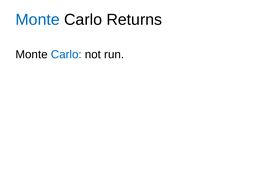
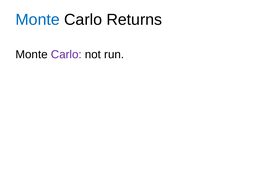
Carlo at (66, 55) colour: blue -> purple
